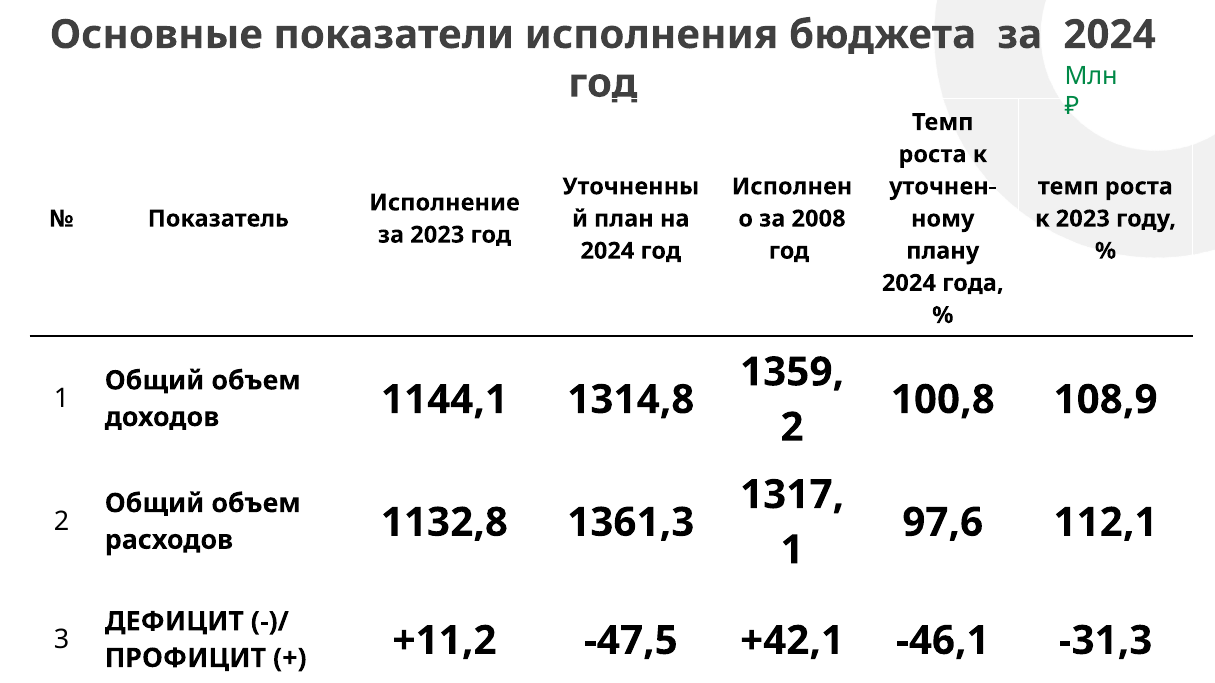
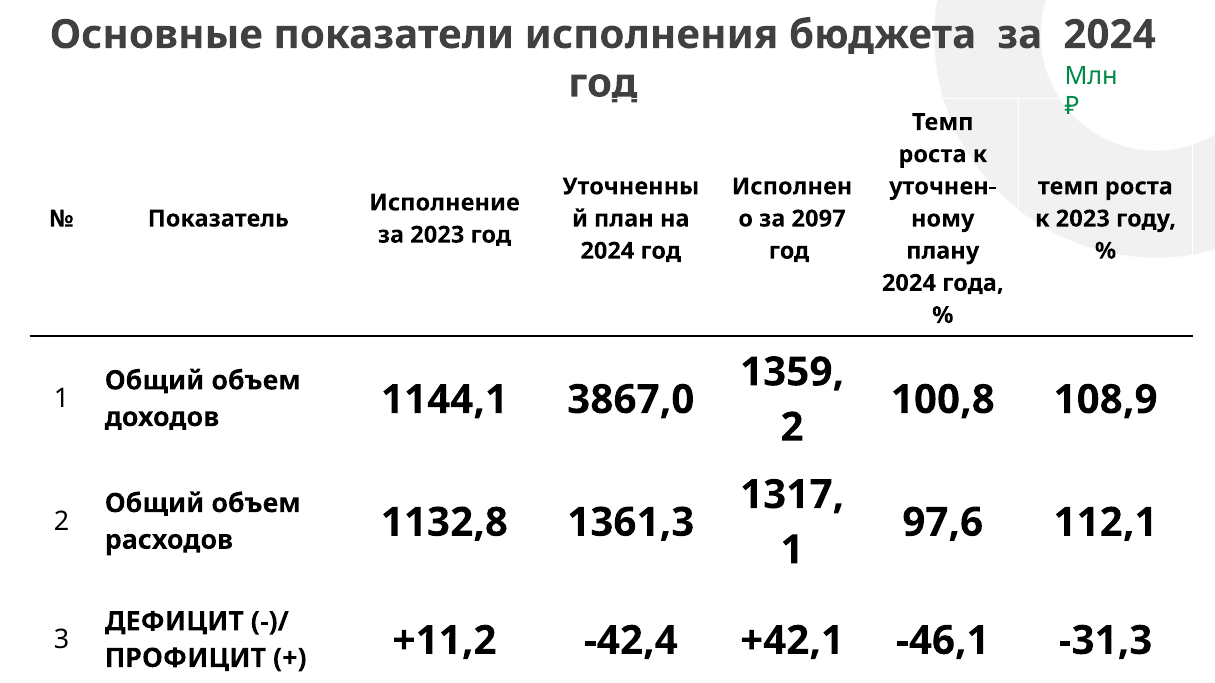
2008: 2008 -> 2097
1314,8: 1314,8 -> 3867,0
-47,5: -47,5 -> -42,4
